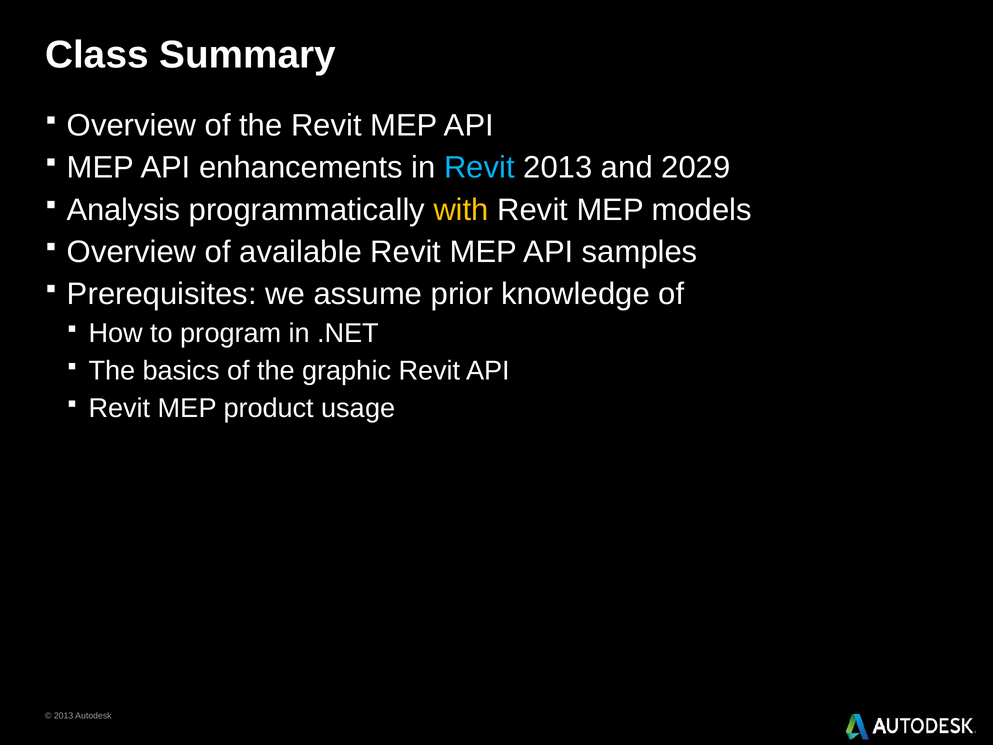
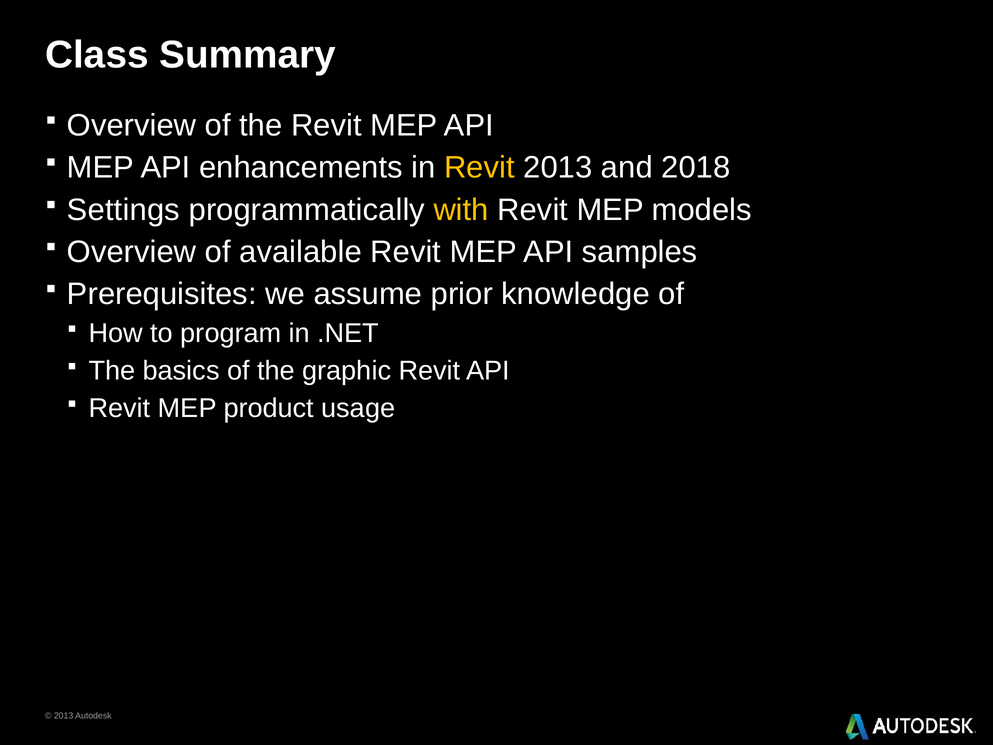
Revit at (479, 168) colour: light blue -> yellow
2029: 2029 -> 2018
Analysis: Analysis -> Settings
